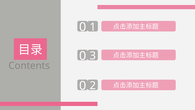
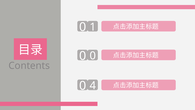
3 at (93, 56): 3 -> 0
2: 2 -> 4
